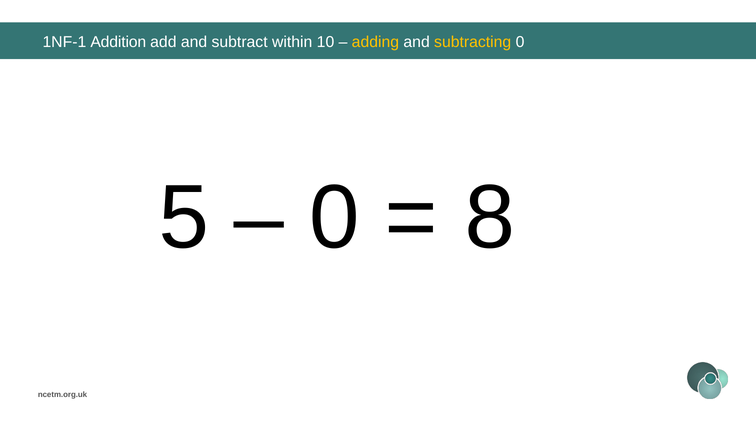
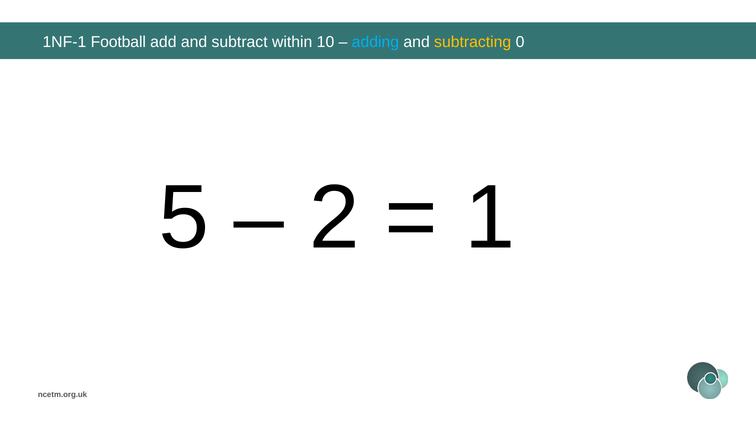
Addition: Addition -> Football
adding colour: yellow -> light blue
0 at (334, 218): 0 -> 2
8: 8 -> 1
